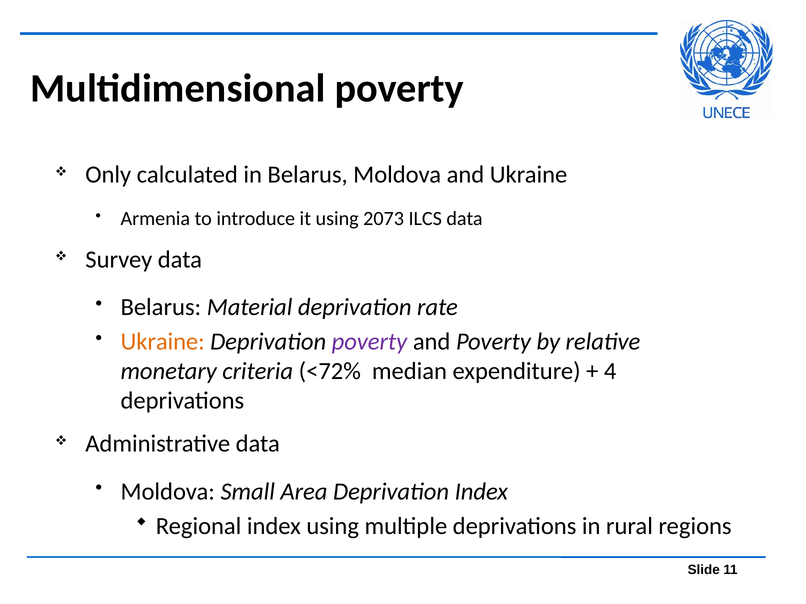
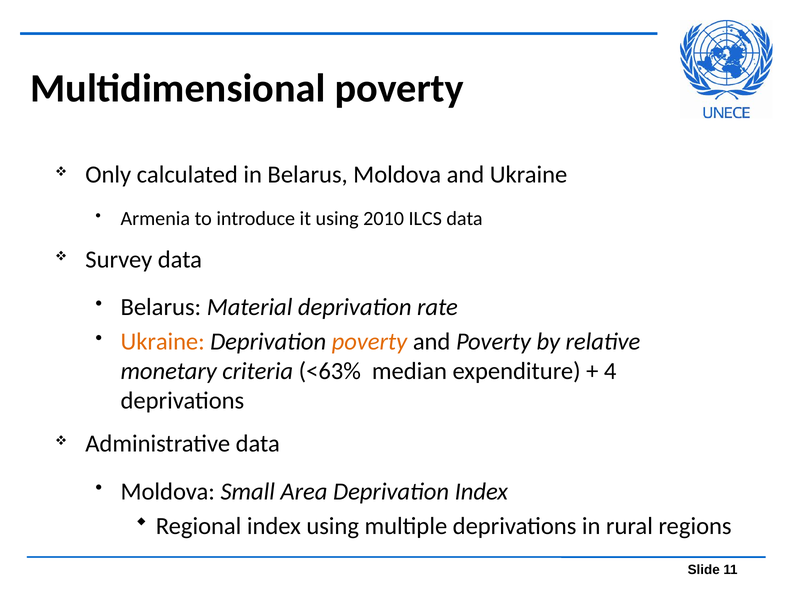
2073: 2073 -> 2010
poverty at (369, 342) colour: purple -> orange
<72%: <72% -> <63%
